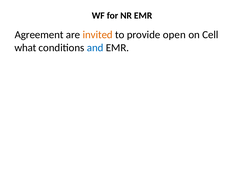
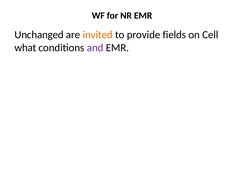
Agreement: Agreement -> Unchanged
open: open -> fields
and colour: blue -> purple
